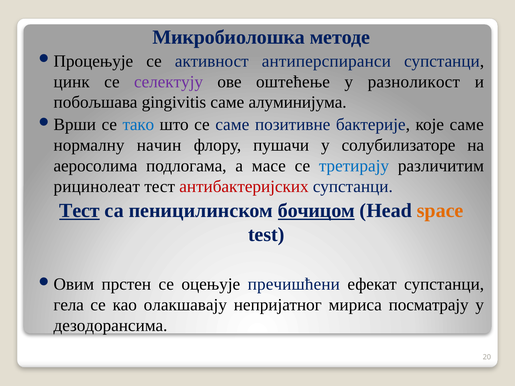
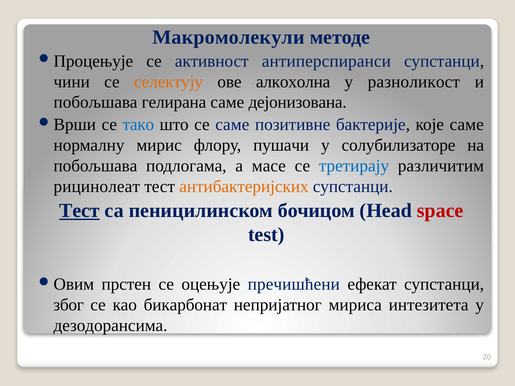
Микробиолошка: Микробиолошка -> Макромолекули
цинк: цинк -> чини
селектују colour: purple -> orange
оштећење: оштећење -> алкохолна
gingivitis: gingivitis -> гелирана
алуминијума: алуминијума -> дејонизована
начин: начин -> мирис
аеросолима at (95, 166): аеросолима -> побољшава
антибактеријских colour: red -> orange
бочицом underline: present -> none
space colour: orange -> red
гела: гела -> због
олакшавају: олакшавају -> бикарбонат
посматрају: посматрају -> интезитета
